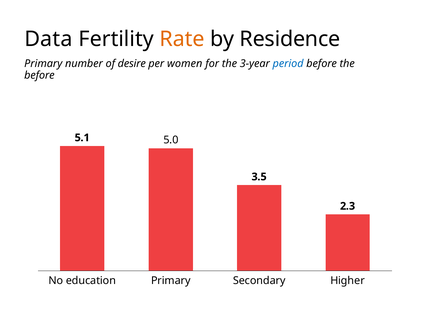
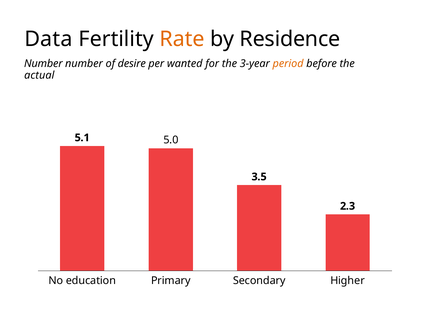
Primary at (43, 63): Primary -> Number
women: women -> wanted
period colour: blue -> orange
before at (39, 75): before -> actual
